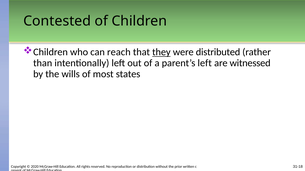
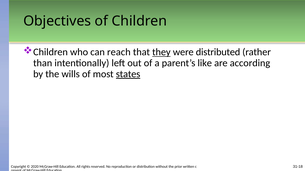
Contested: Contested -> Objectives
parent’s left: left -> like
witnessed: witnessed -> according
states underline: none -> present
